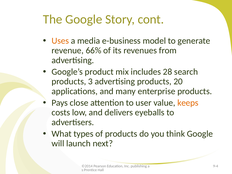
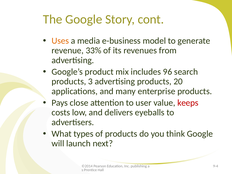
66%: 66% -> 33%
28: 28 -> 96
keeps colour: orange -> red
